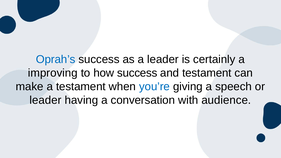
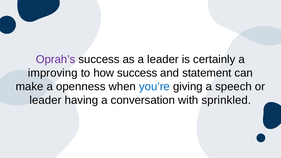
Oprah’s colour: blue -> purple
and testament: testament -> statement
a testament: testament -> openness
audience: audience -> sprinkled
